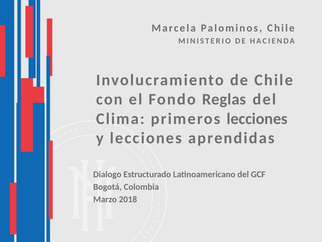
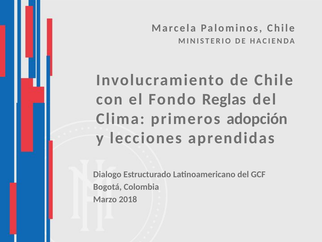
primeros lecciones: lecciones -> adopción
